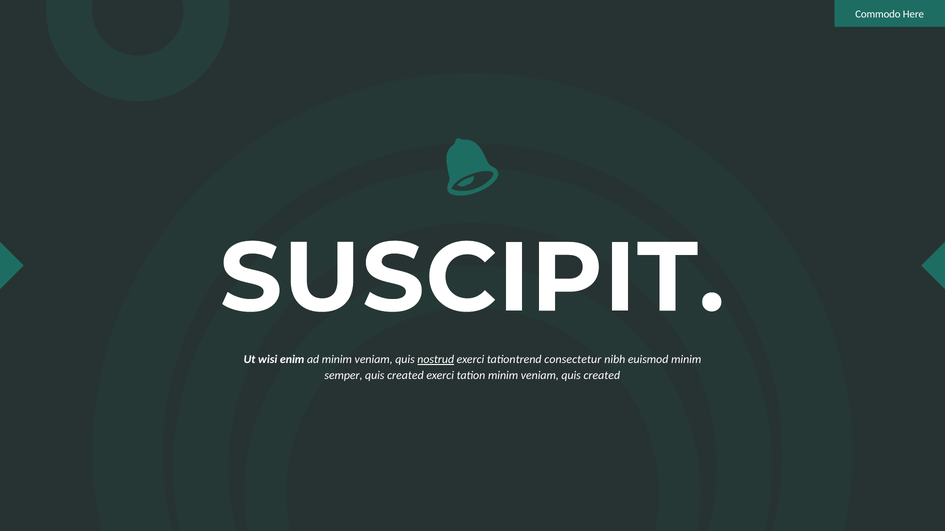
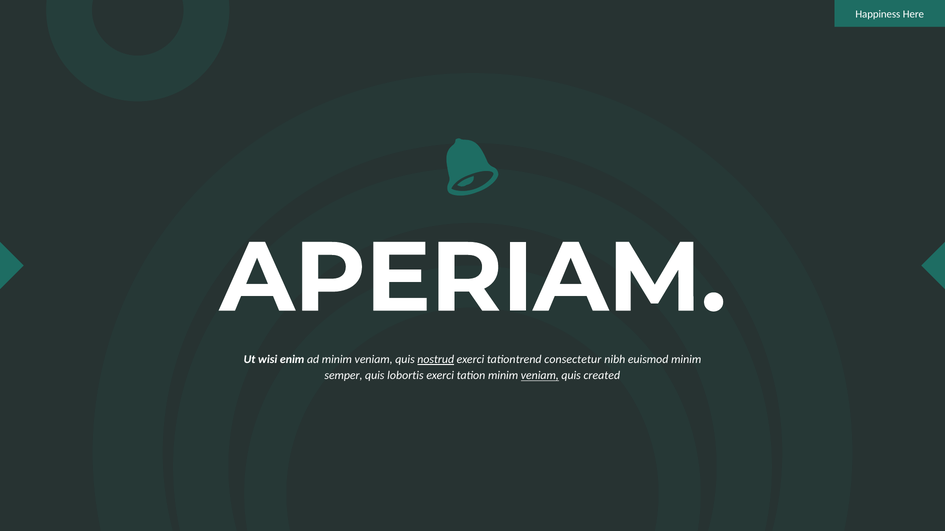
Commodo: Commodo -> Happiness
SUSCIPIT: SUSCIPIT -> APERIAM
created at (405, 376): created -> lobortis
veniam at (540, 376) underline: none -> present
